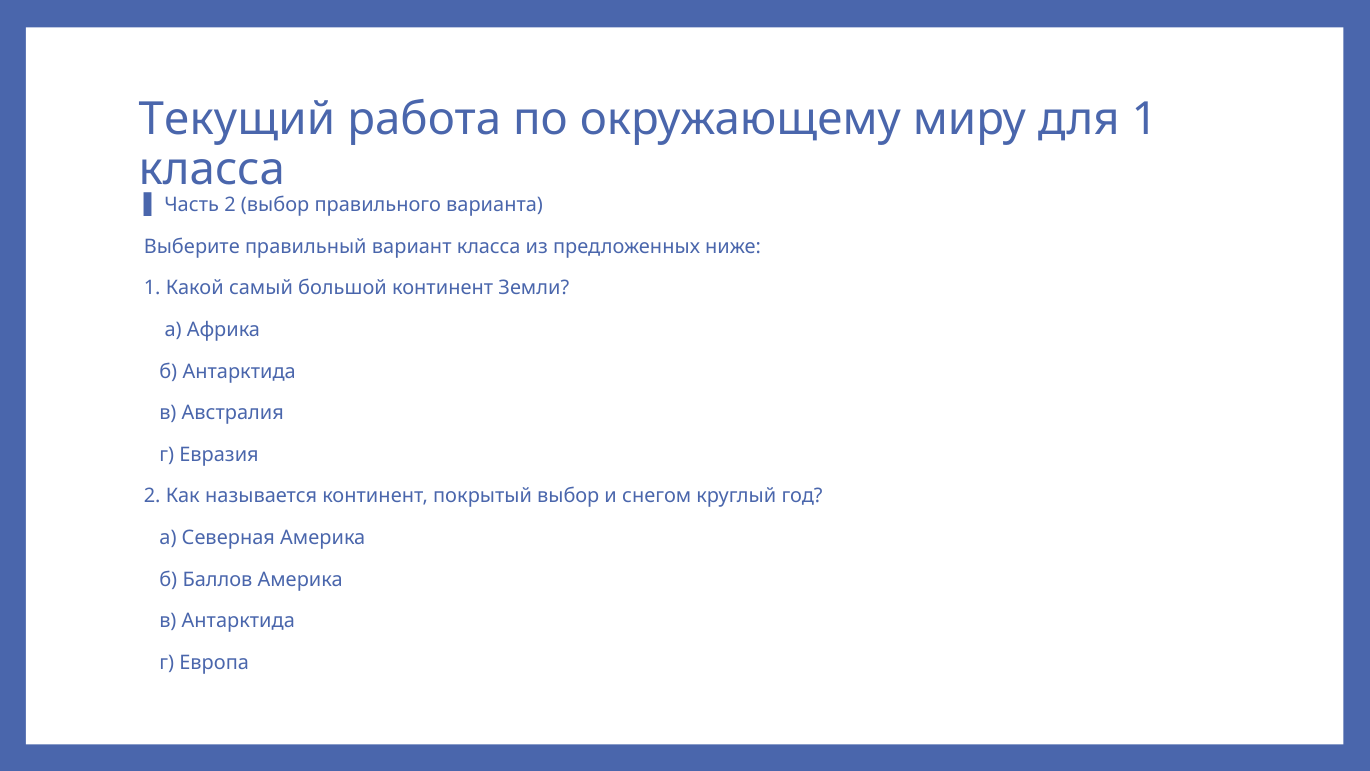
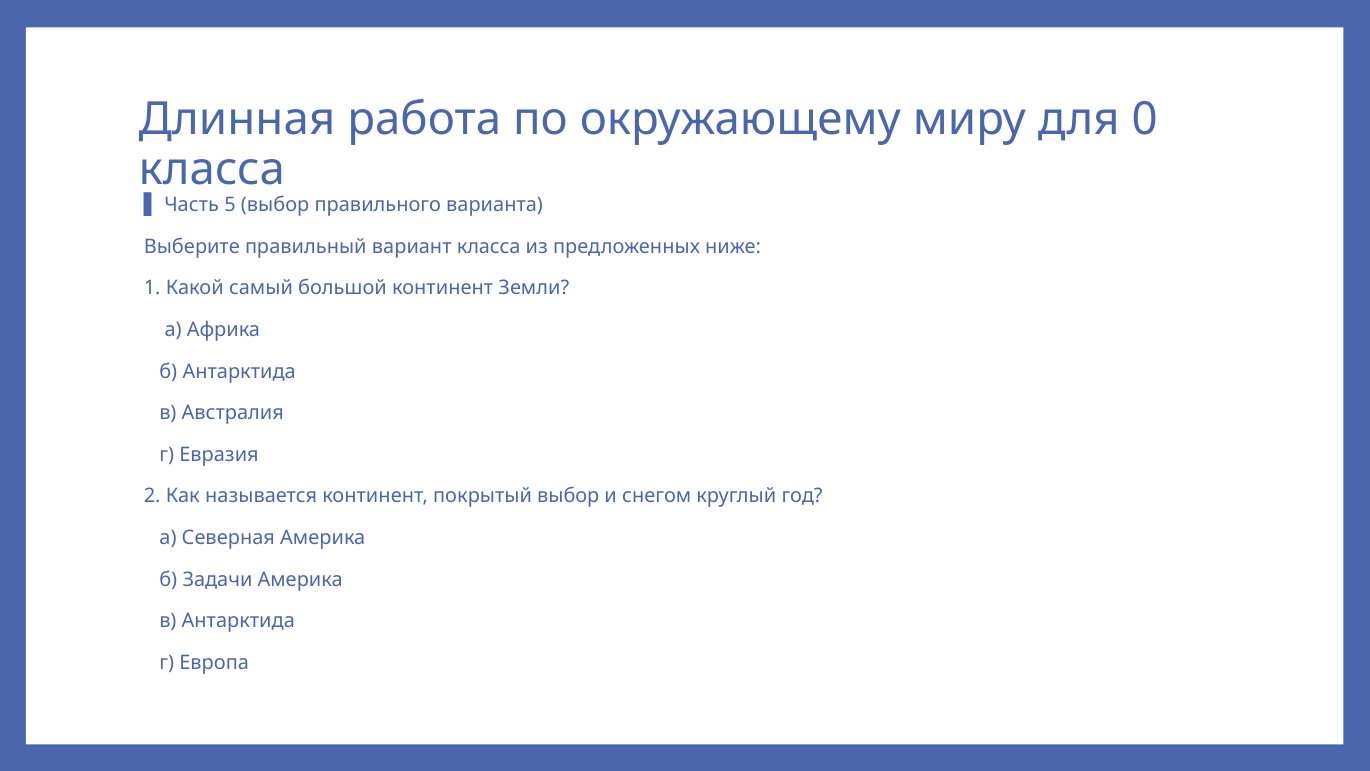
Текущий: Текущий -> Длинная
для 1: 1 -> 0
Часть 2: 2 -> 5
Баллов: Баллов -> Задачи
